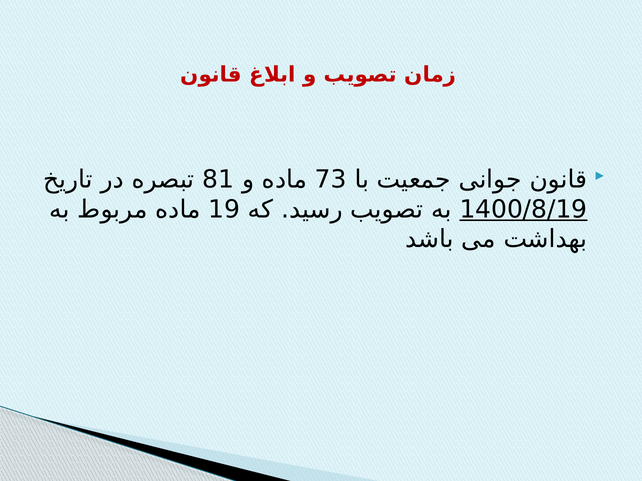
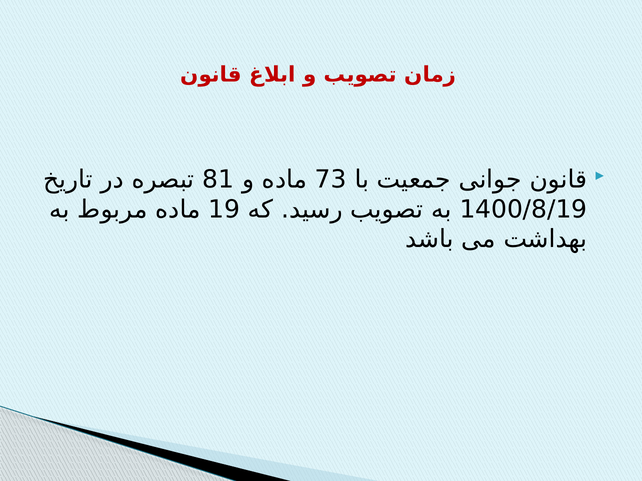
1400/8/19 underline: present -> none
